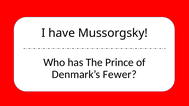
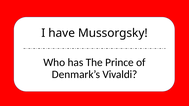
Fewer: Fewer -> Vivaldi
